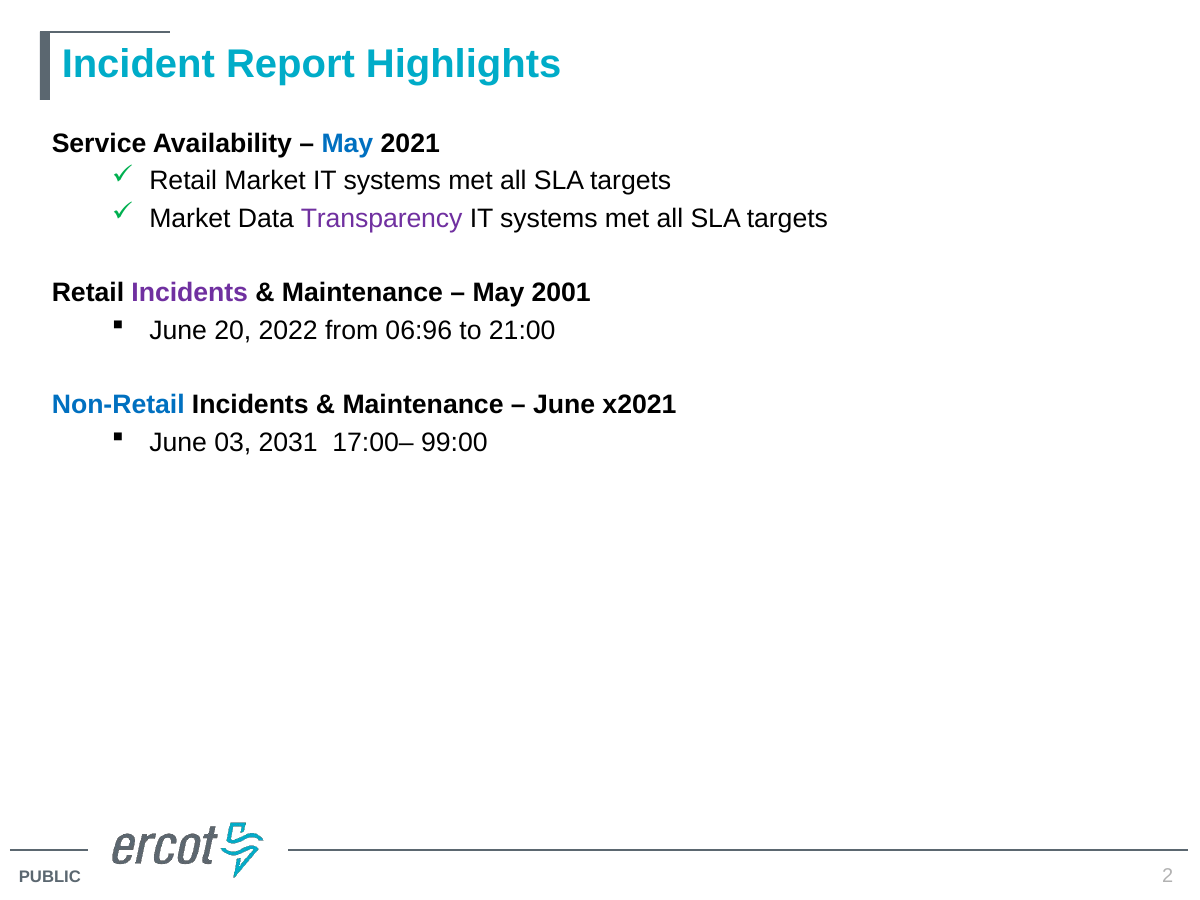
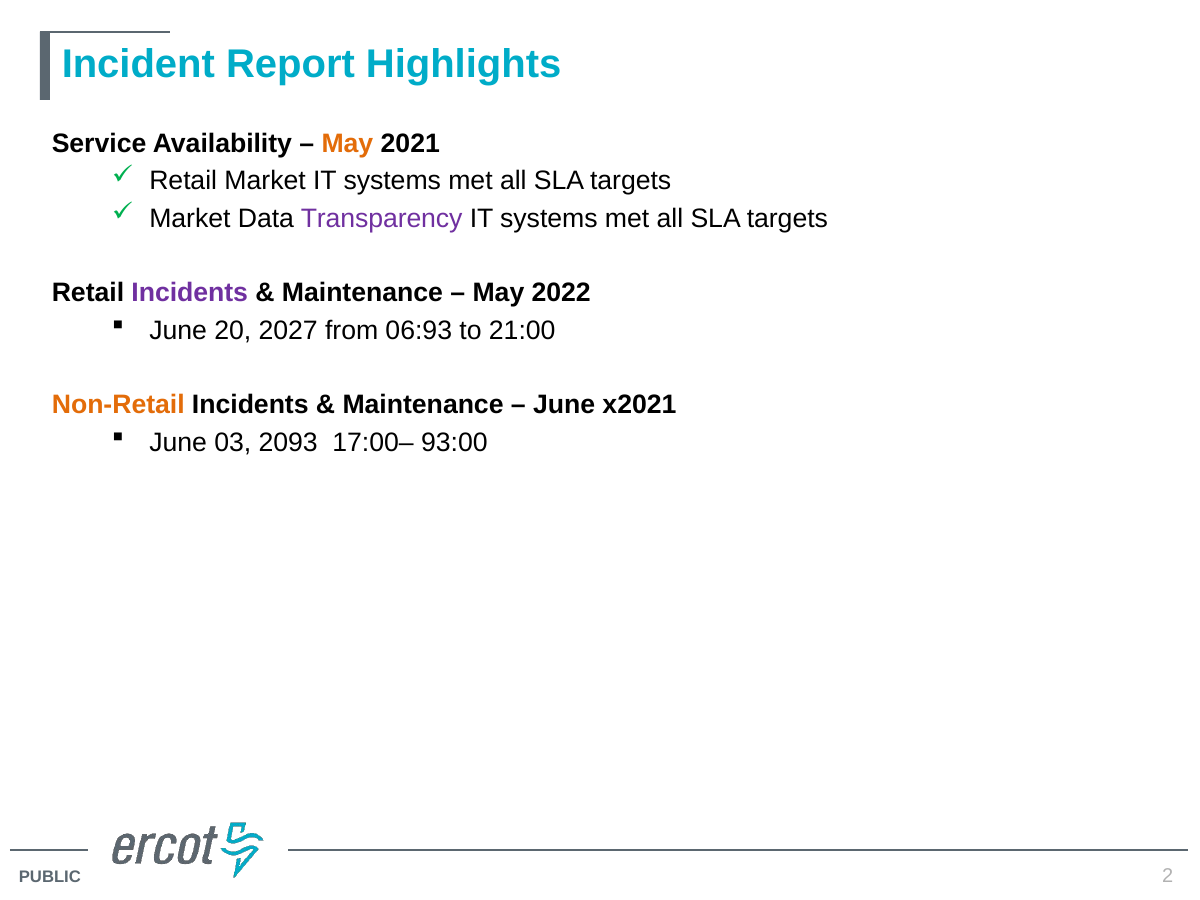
May at (347, 144) colour: blue -> orange
2001: 2001 -> 2022
2022: 2022 -> 2027
06:96: 06:96 -> 06:93
Non-Retail colour: blue -> orange
2031: 2031 -> 2093
99:00: 99:00 -> 93:00
